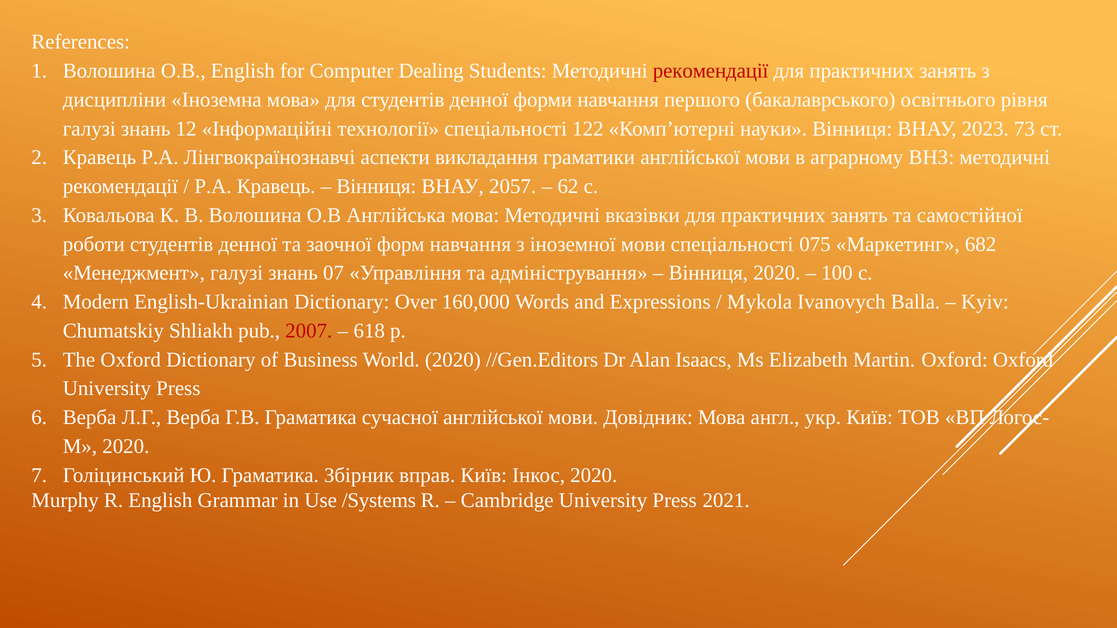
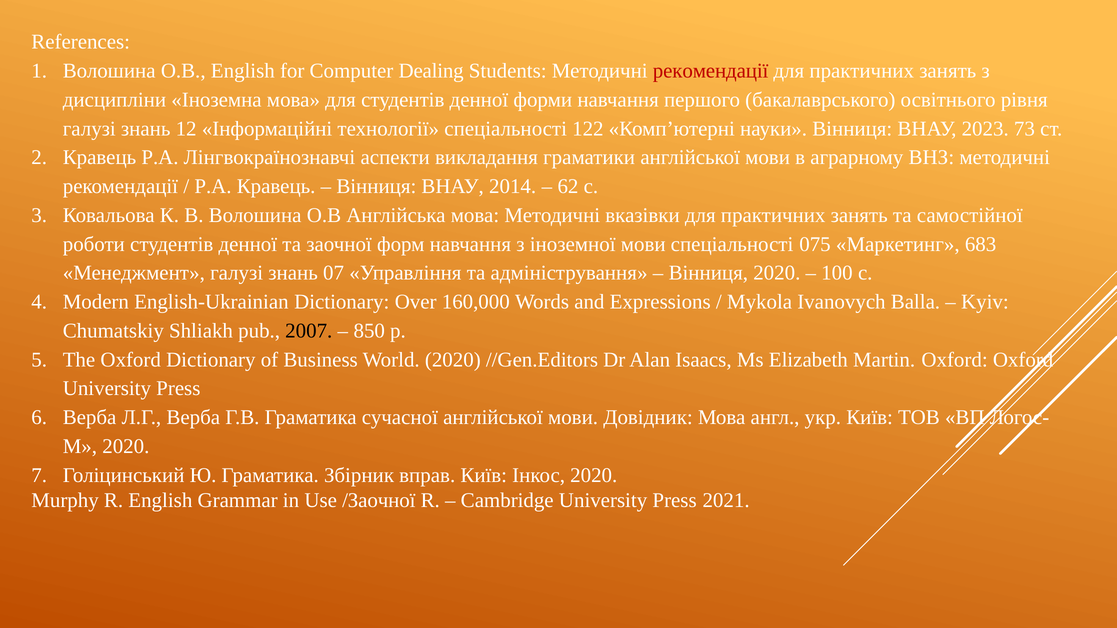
2057: 2057 -> 2014
682: 682 -> 683
2007 colour: red -> black
618: 618 -> 850
/Systems: /Systems -> /Заочної
